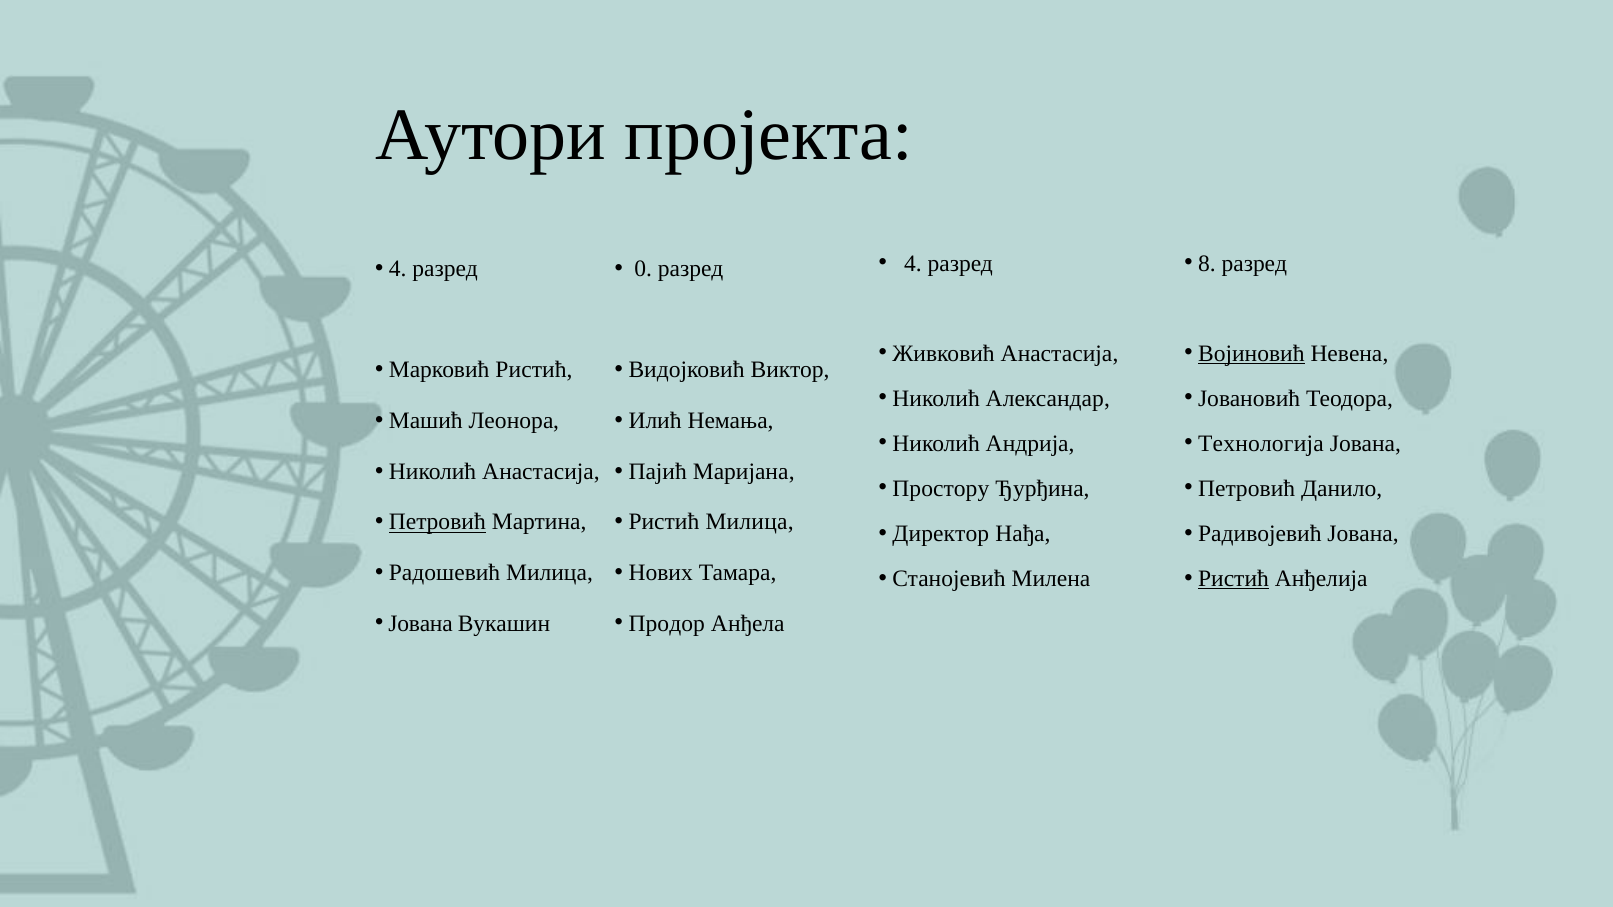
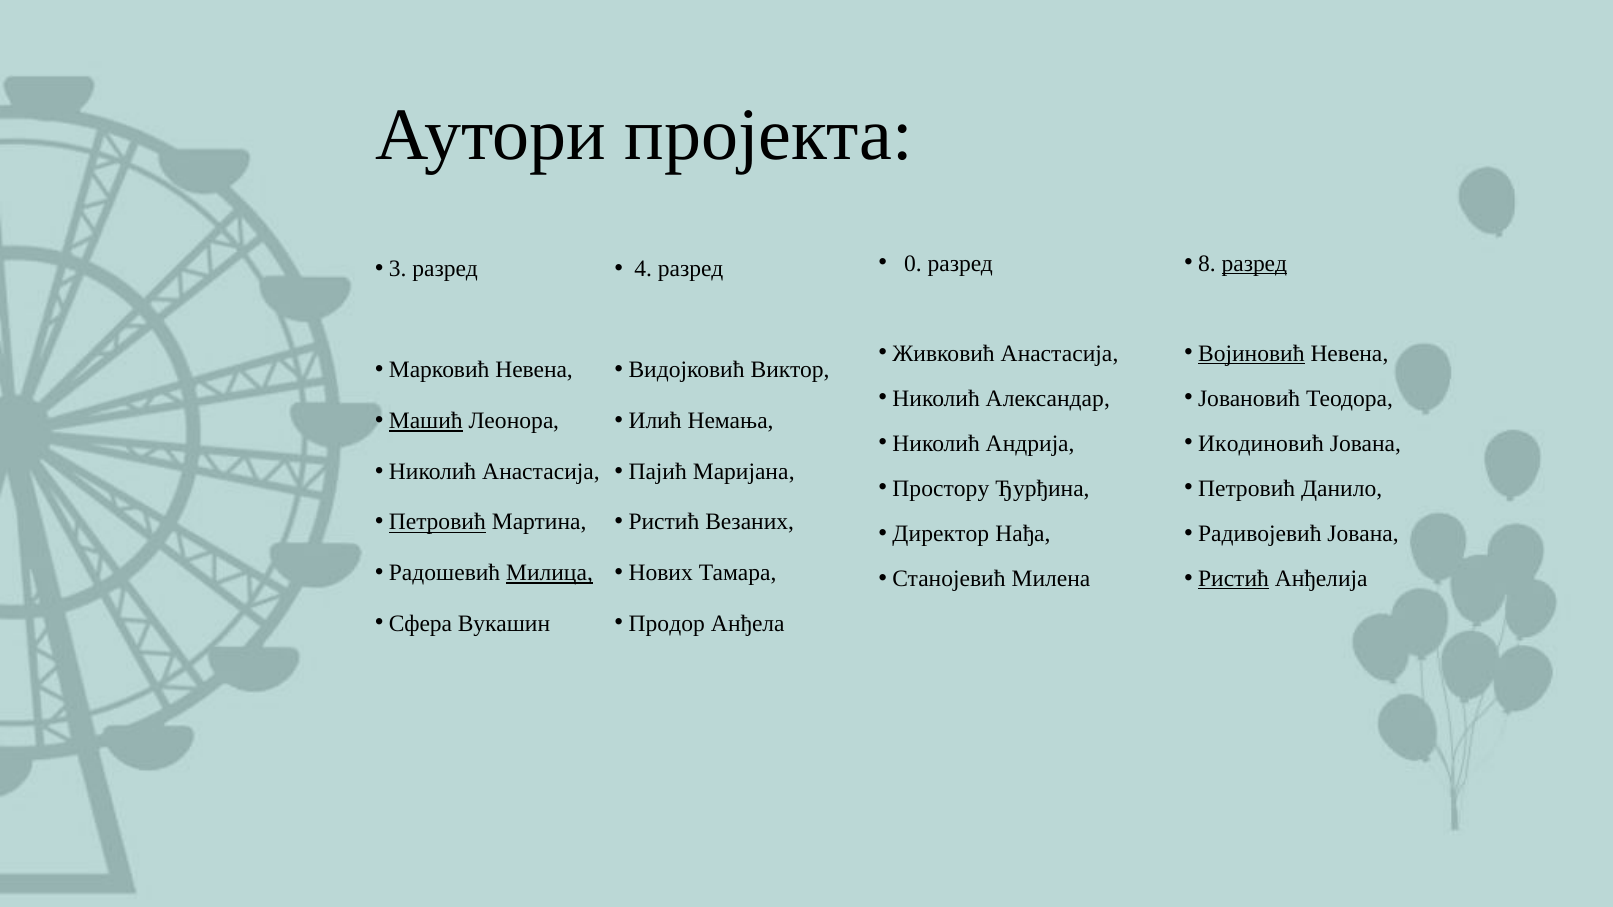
4 at (913, 263): 4 -> 0
разред at (1254, 263) underline: none -> present
4 at (398, 269): 4 -> 3
0: 0 -> 4
Марковић Ристић: Ристић -> Невена
Машић underline: none -> present
Технологија: Технологија -> Икодиновић
Ристић Милица: Милица -> Везаних
Милица at (549, 573) underline: none -> present
Јoвана at (421, 624): Јoвана -> Сфера
